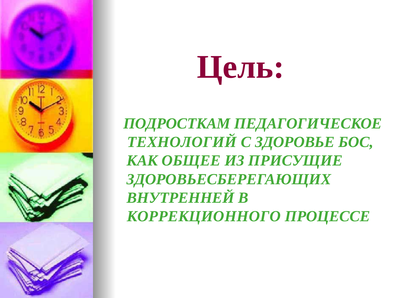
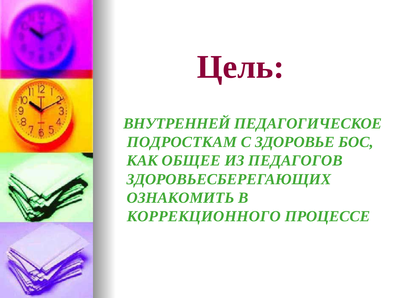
ПОДРОСТКАМ: ПОДРОСТКАМ -> ВНУТРЕННЕЙ
ТЕХНОЛОГИЙ: ТЕХНОЛОГИЙ -> ПОДРОСТКАМ
ПРИСУЩИЕ: ПРИСУЩИЕ -> ПЕДАГОГОВ
ВНУТРЕННЕЙ: ВНУТРЕННЕЙ -> ОЗНАКОМИТЬ
